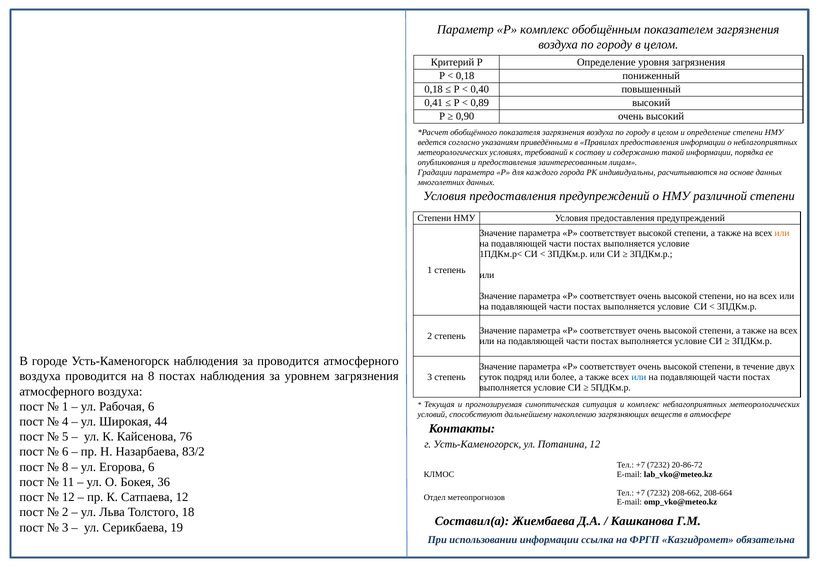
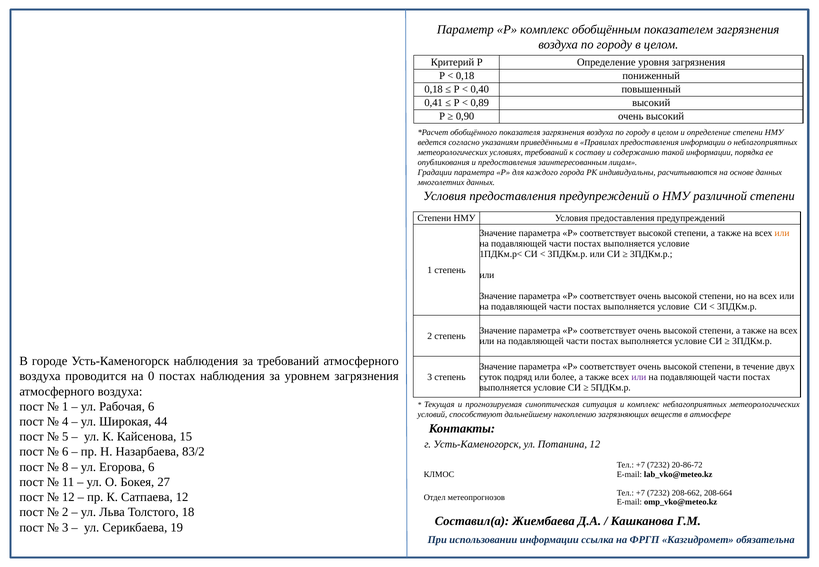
за проводится: проводится -> требований
на 8: 8 -> 0
или at (639, 377) colour: blue -> purple
76: 76 -> 15
36: 36 -> 27
